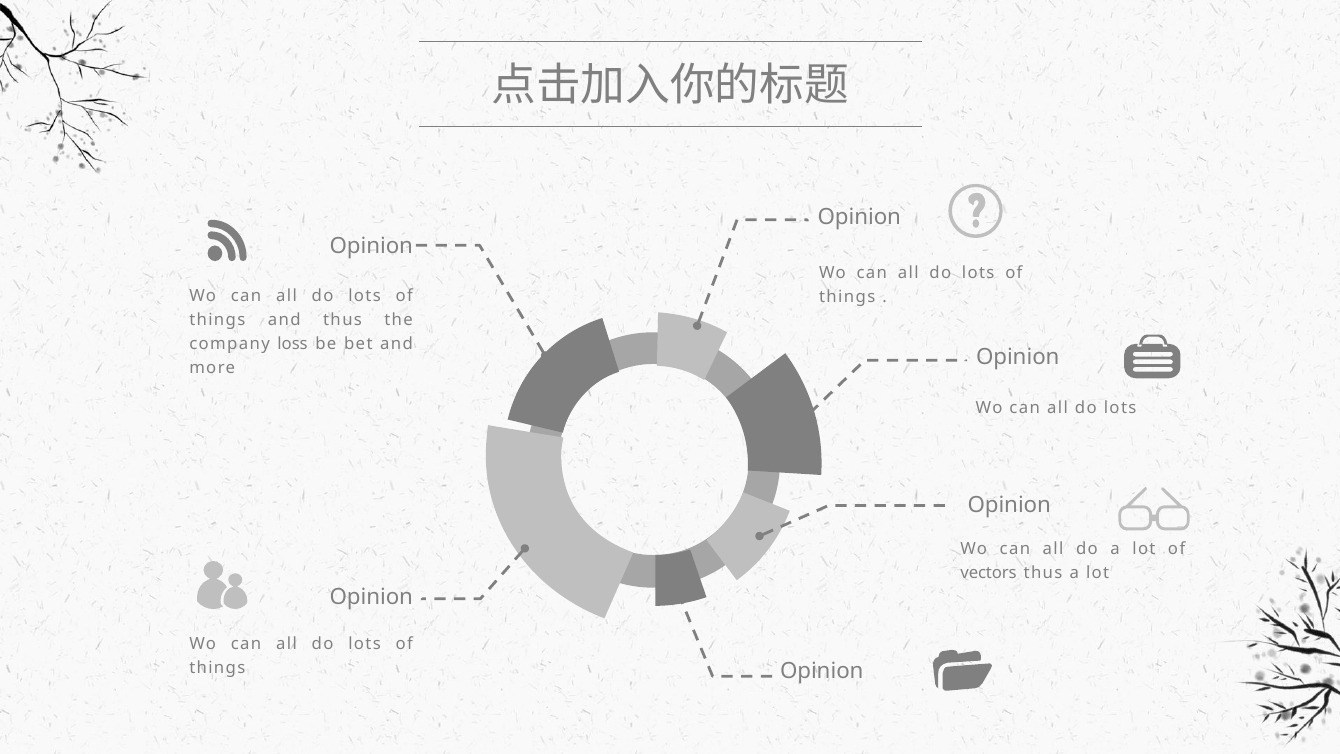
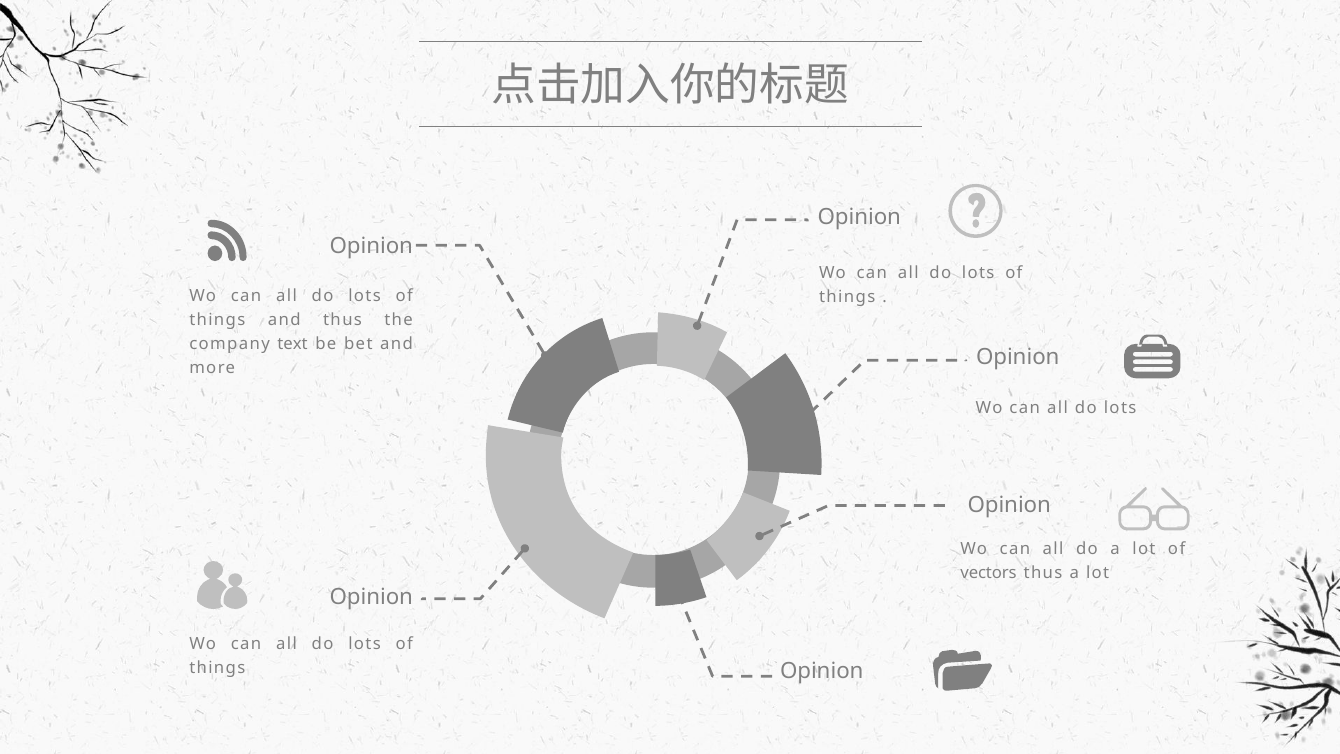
loss: loss -> text
